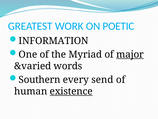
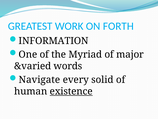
POETIC: POETIC -> FORTH
major underline: present -> none
Southern: Southern -> Navigate
send: send -> solid
